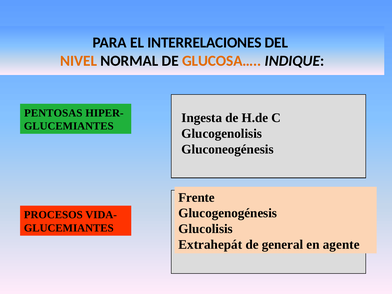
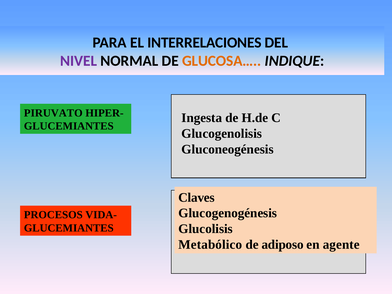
NIVEL colour: orange -> purple
PENTOSAS: PENTOSAS -> PIRUVATO
Frente: Frente -> Claves
Extrahepát: Extrahepát -> Metabólico
general: general -> adiposo
